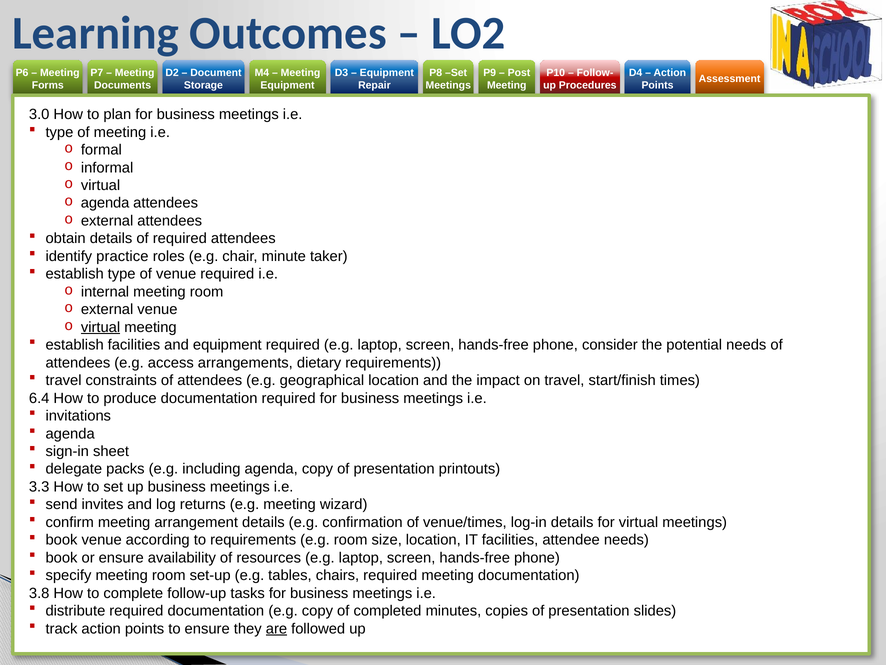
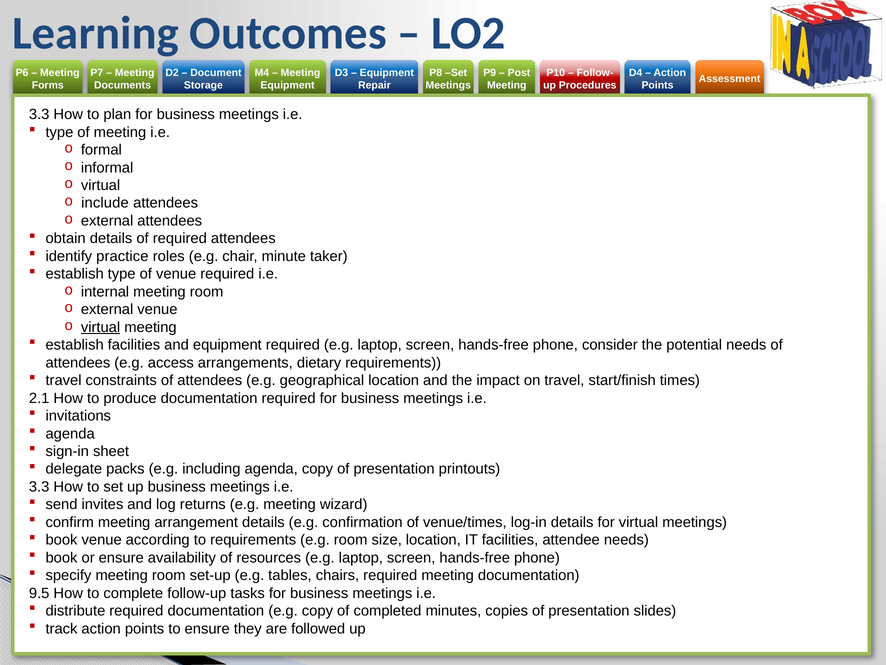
3.0 at (39, 114): 3.0 -> 3.3
agenda at (105, 203): agenda -> include
6.4: 6.4 -> 2.1
3.8: 3.8 -> 9.5
are underline: present -> none
